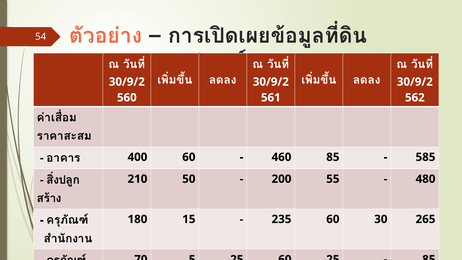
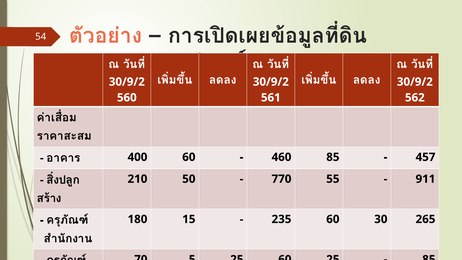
585: 585 -> 457
200: 200 -> 770
480: 480 -> 911
